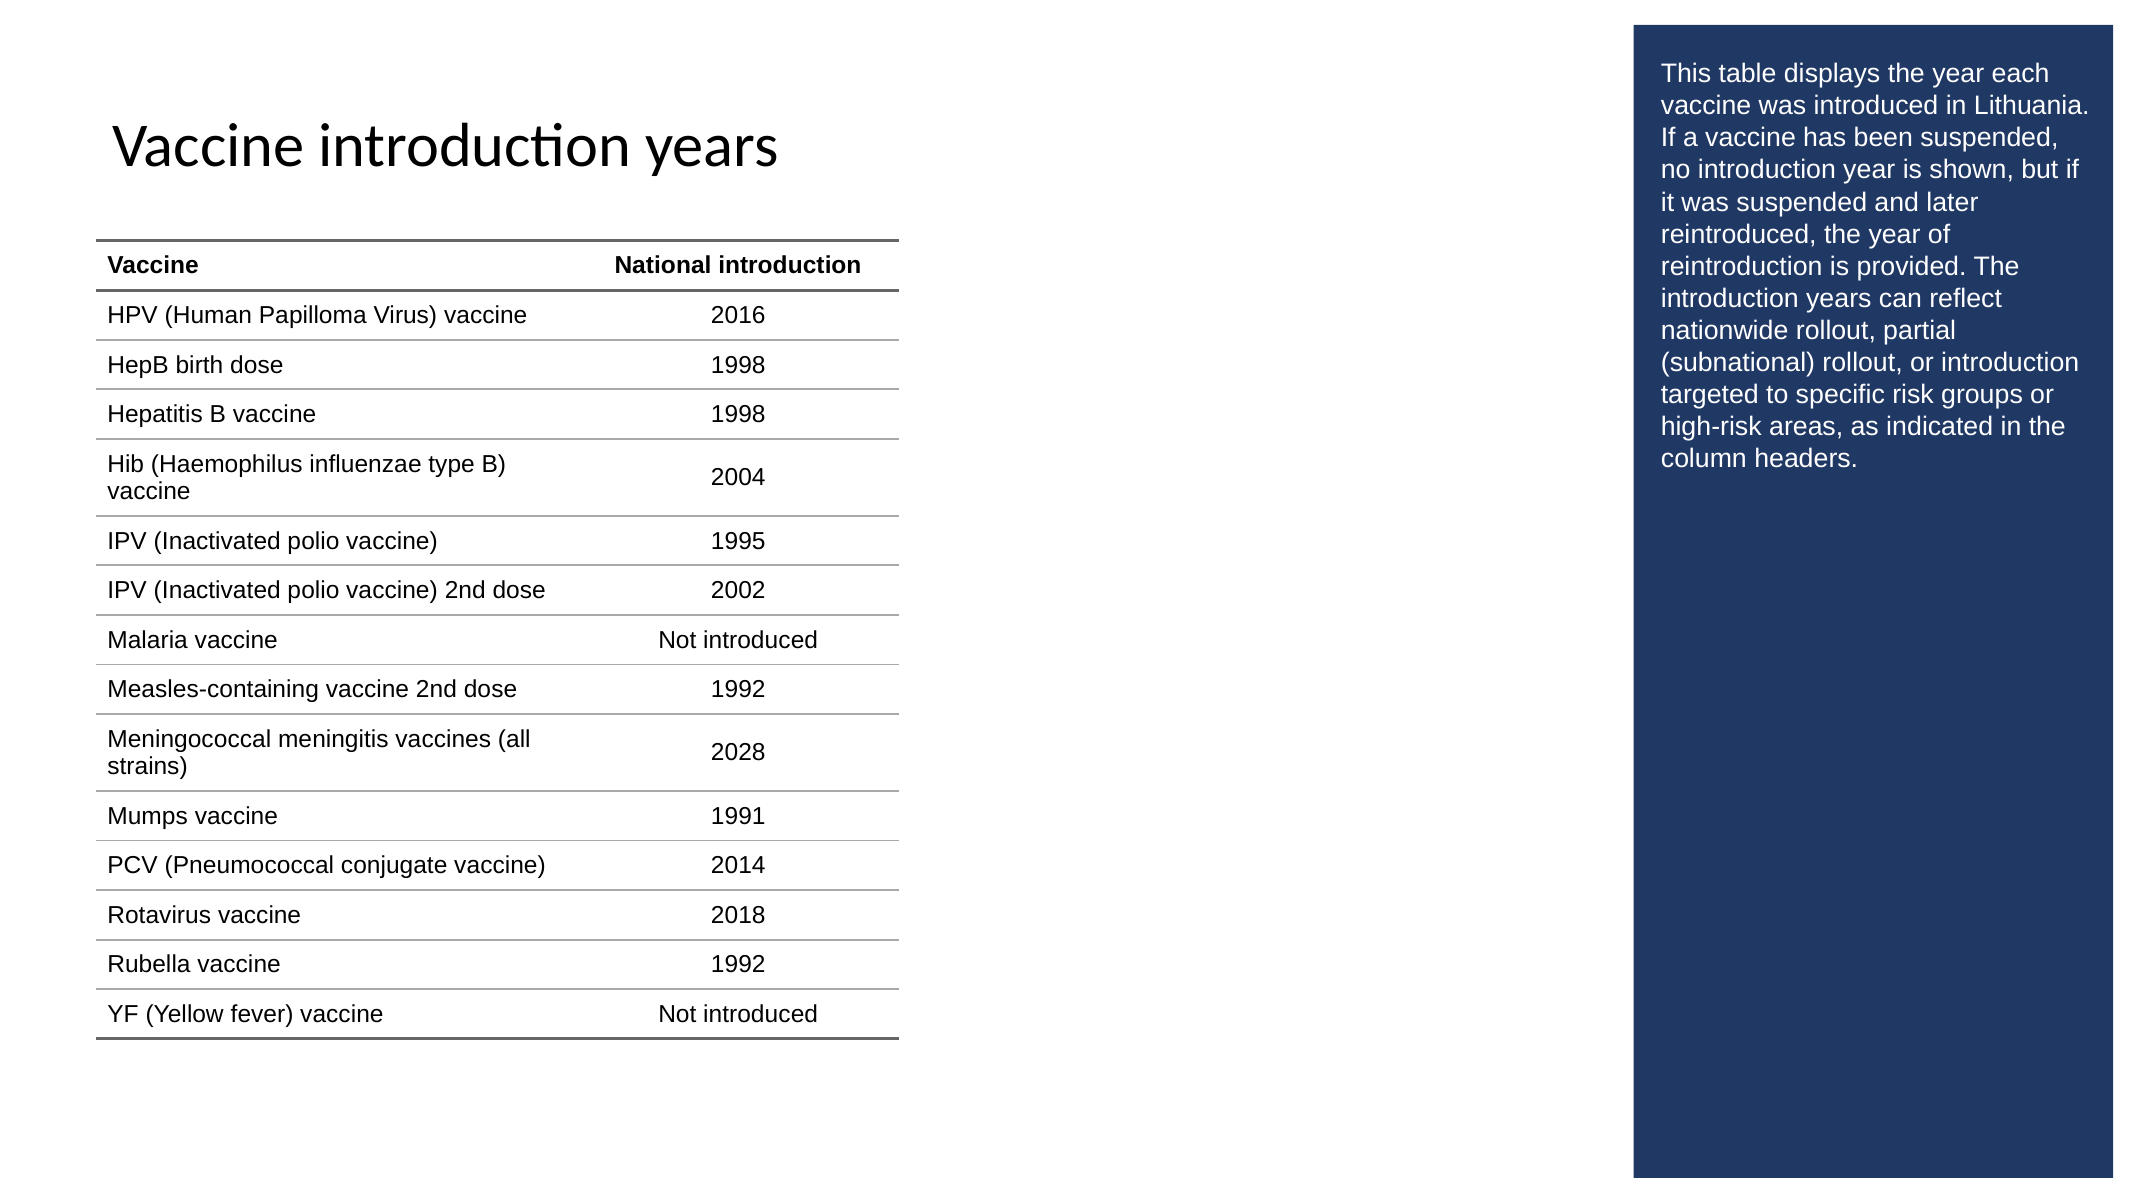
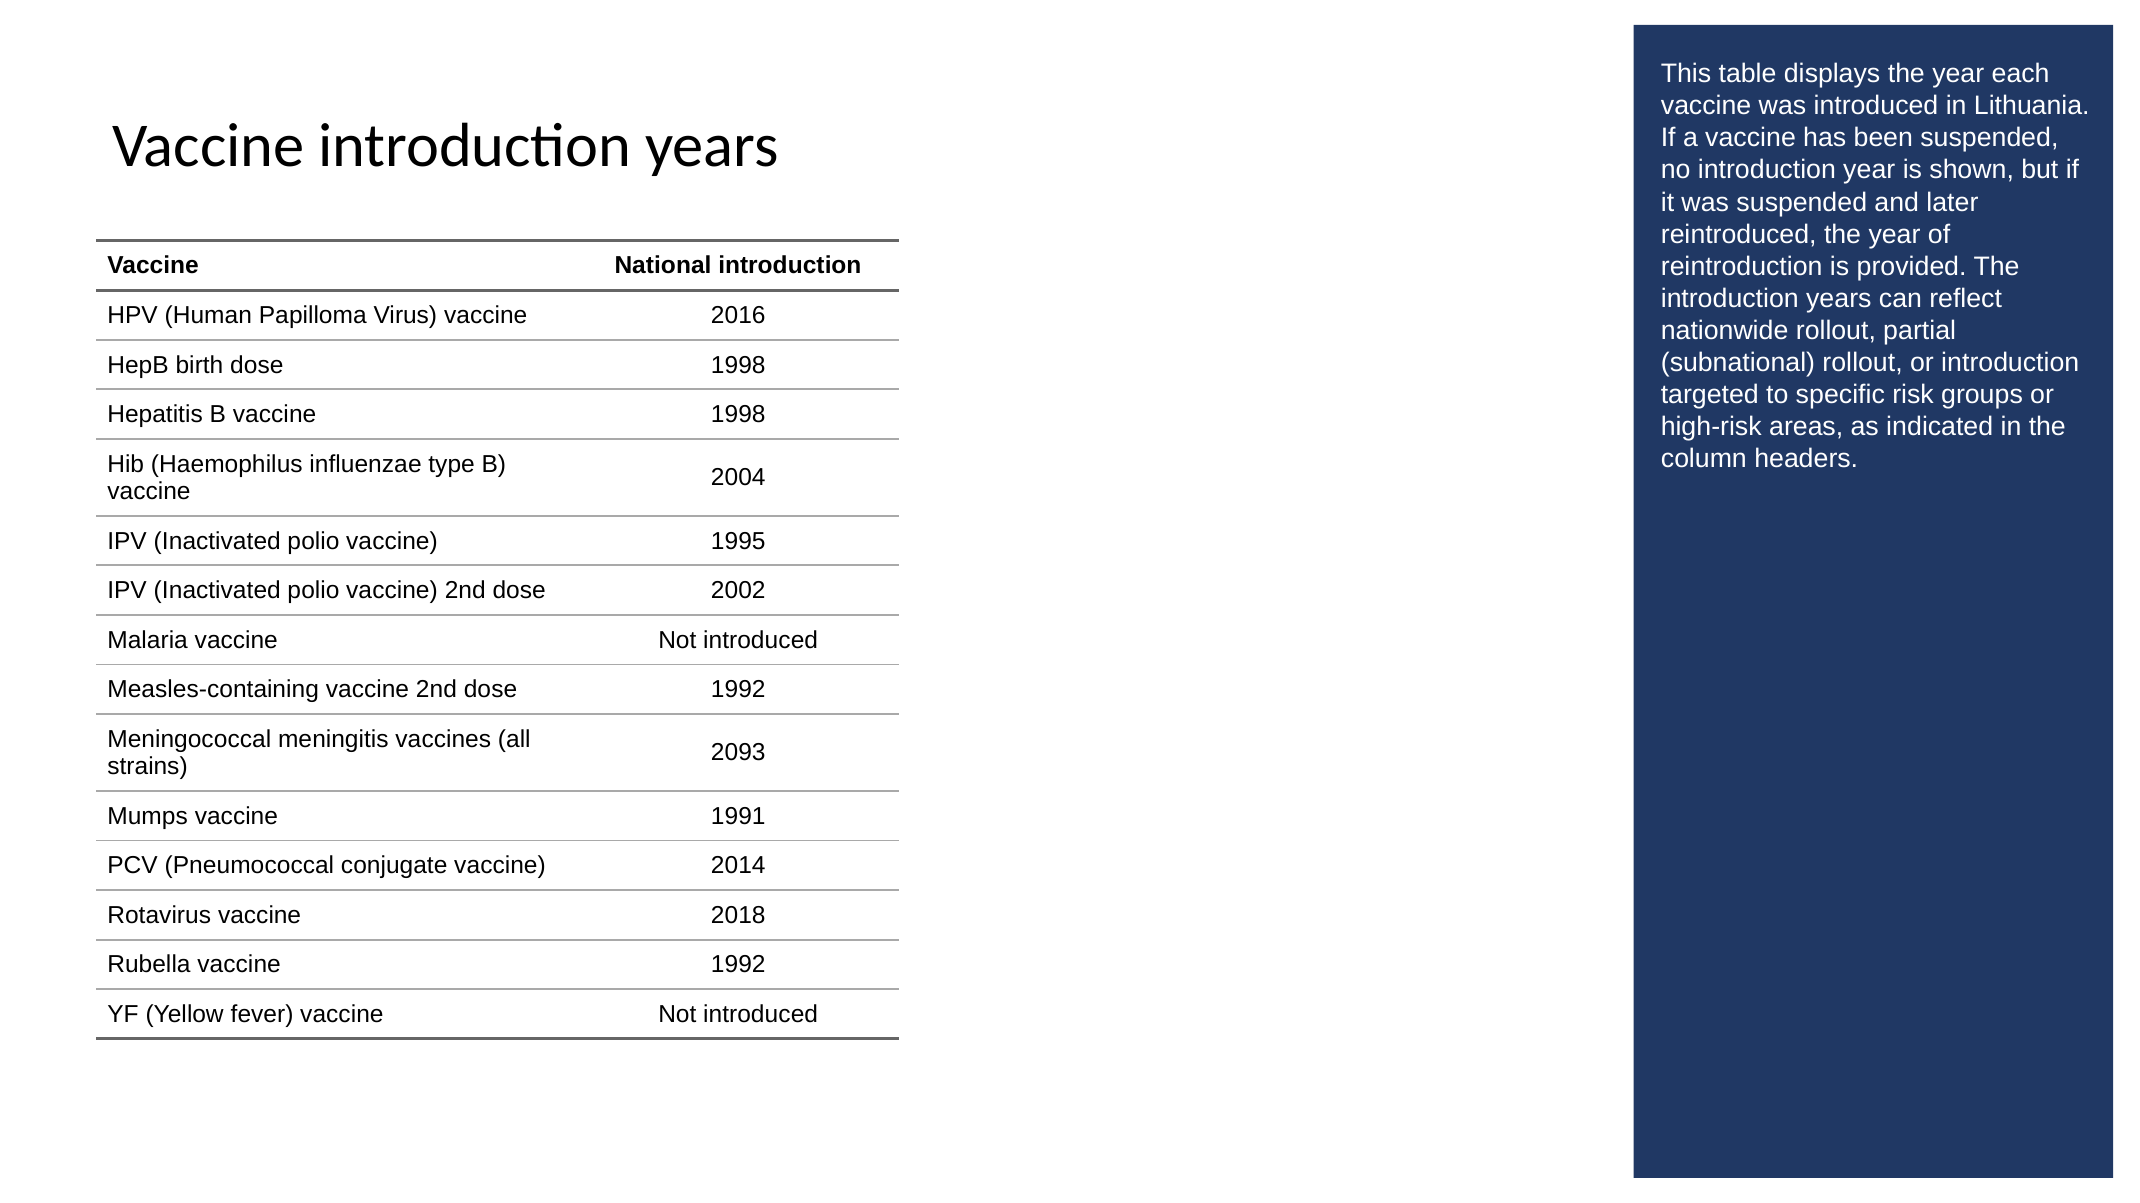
2028: 2028 -> 2093
